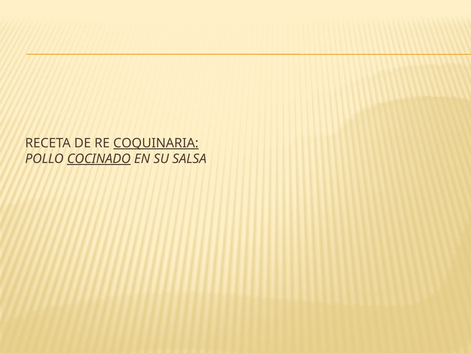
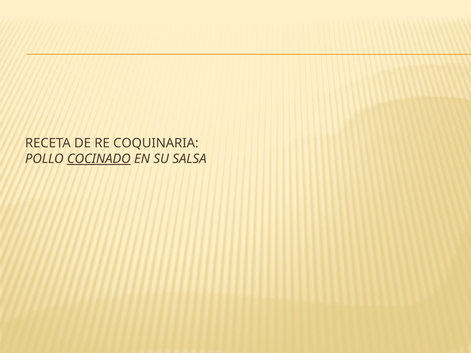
COQUINARIA underline: present -> none
